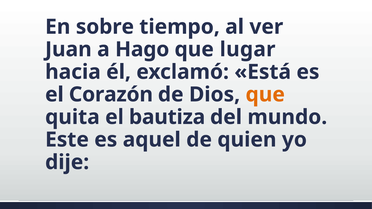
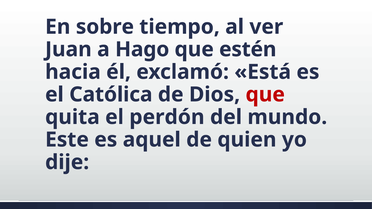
lugar: lugar -> estén
Corazón: Corazón -> Católica
que at (265, 95) colour: orange -> red
bautiza: bautiza -> perdón
